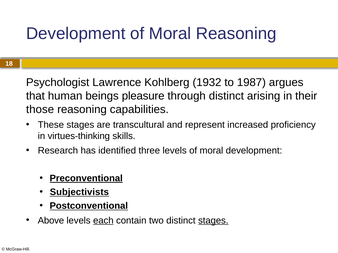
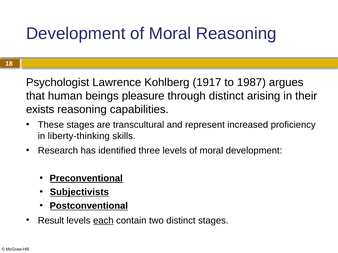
1932: 1932 -> 1917
those: those -> exists
virtues-thinking: virtues-thinking -> liberty-thinking
Above: Above -> Result
stages at (213, 221) underline: present -> none
